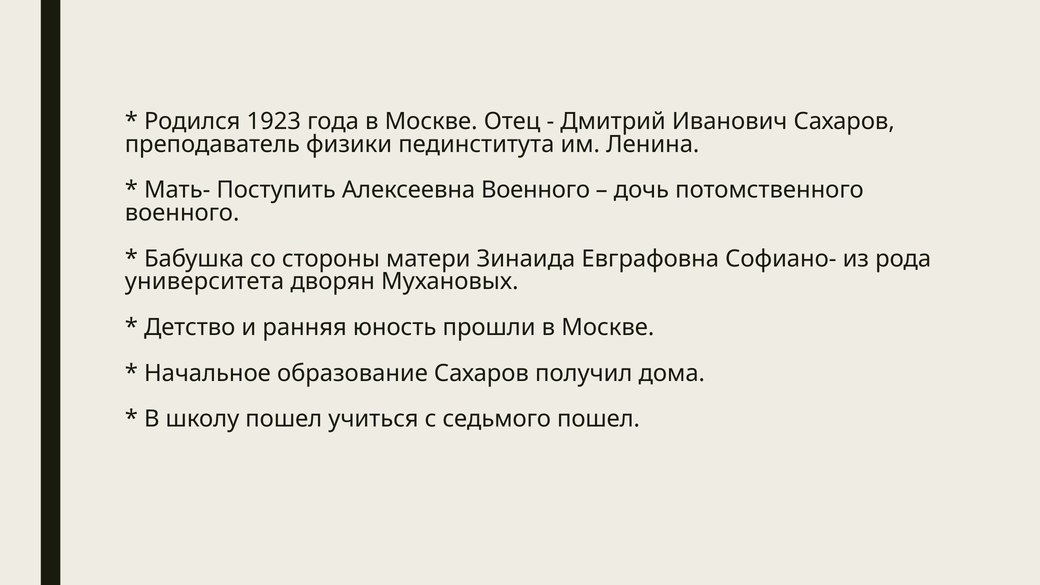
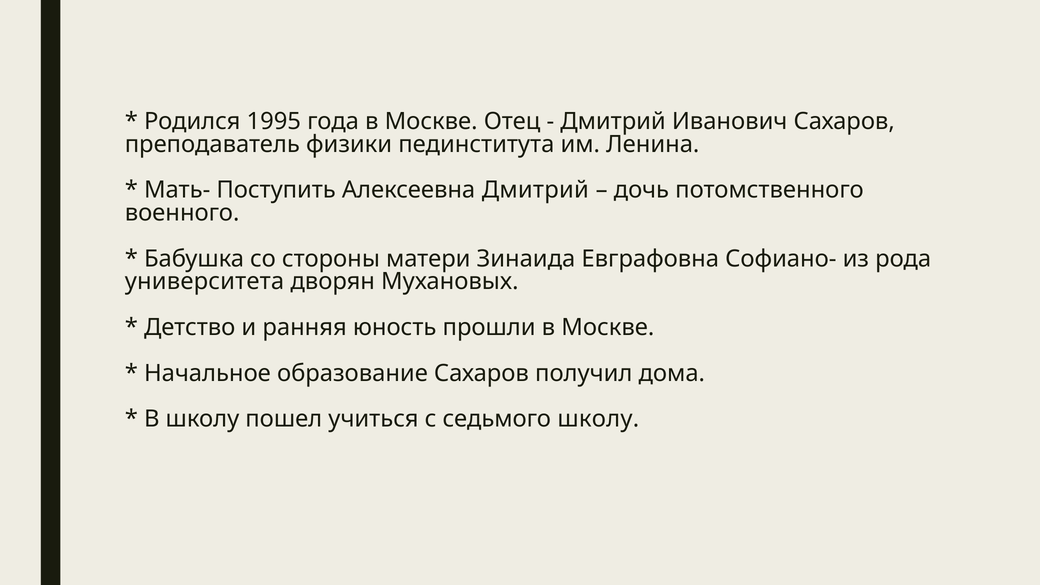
1923: 1923 -> 1995
Алексеевна Военного: Военного -> Дмитрий
седьмого пошел: пошел -> школу
